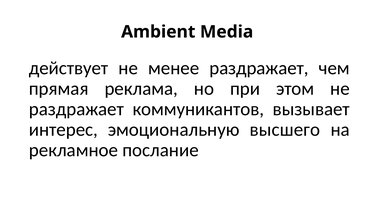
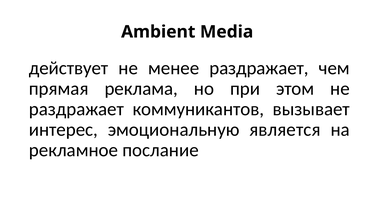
высшего: высшего -> является
